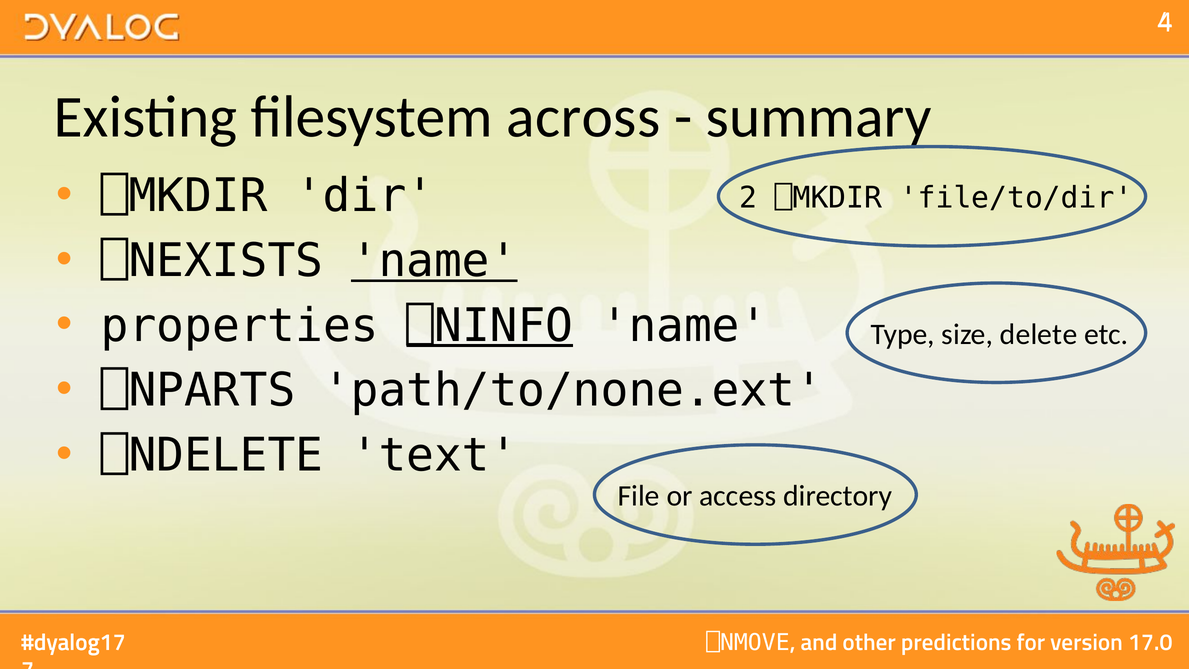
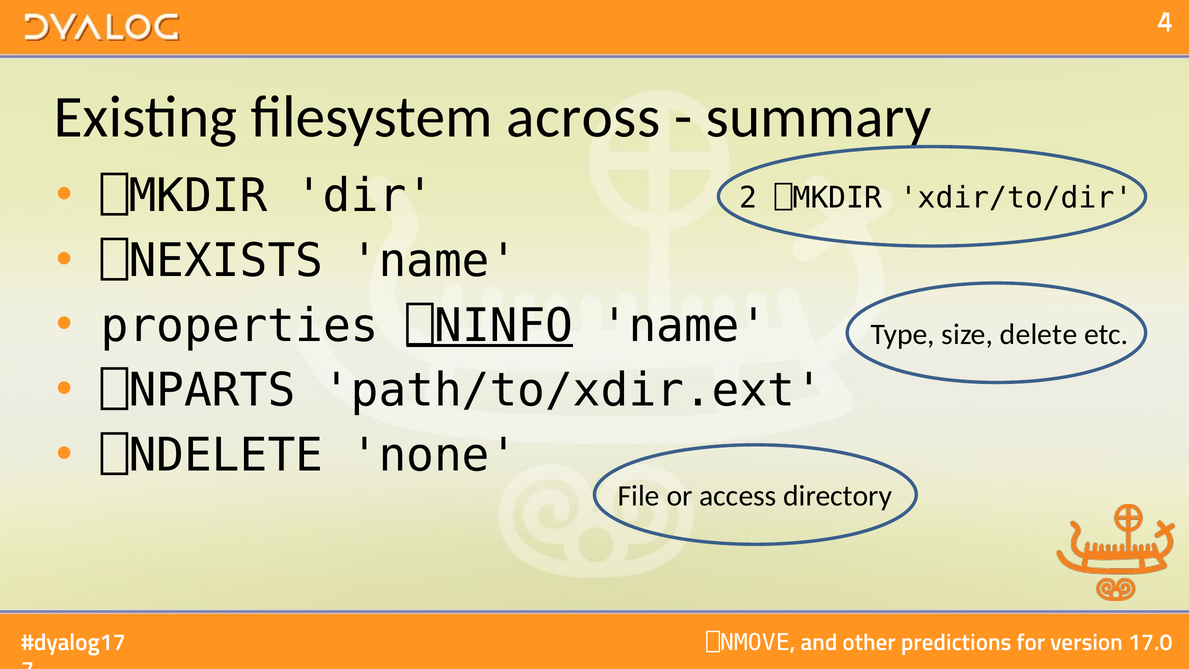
file/to/dir: file/to/dir -> xdir/to/dir
name at (434, 261) underline: present -> none
path/to/none.ext: path/to/none.ext -> path/to/xdir.ext
text: text -> none
